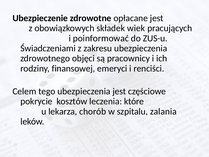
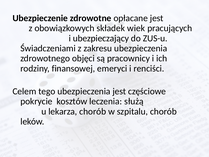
poinformować: poinformować -> ubezpieczający
które: które -> służą
szpitalu zalania: zalania -> chorób
